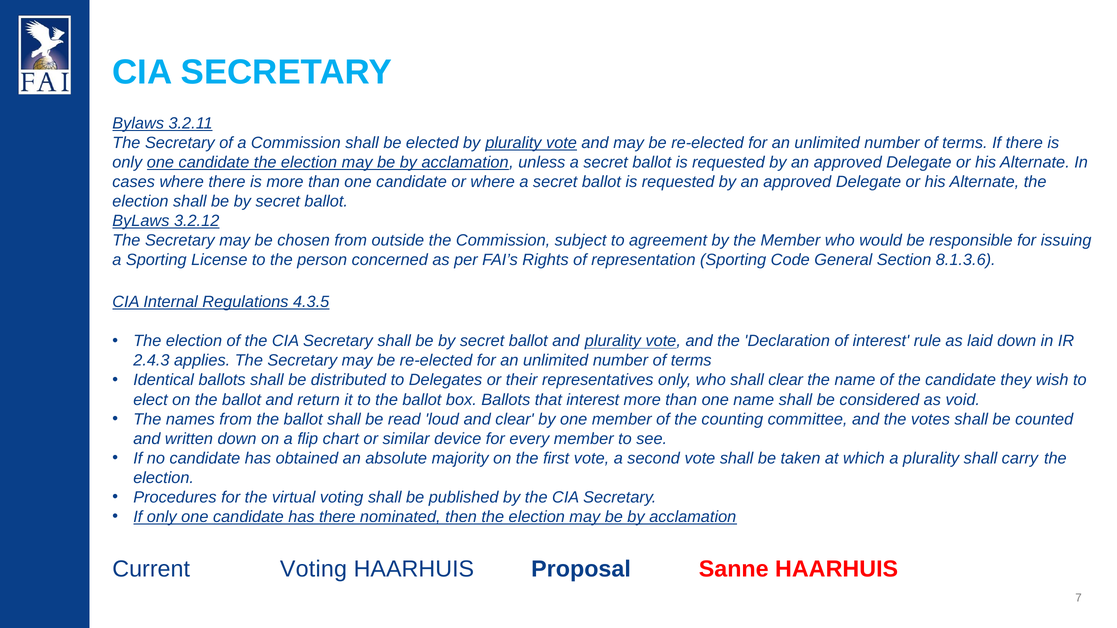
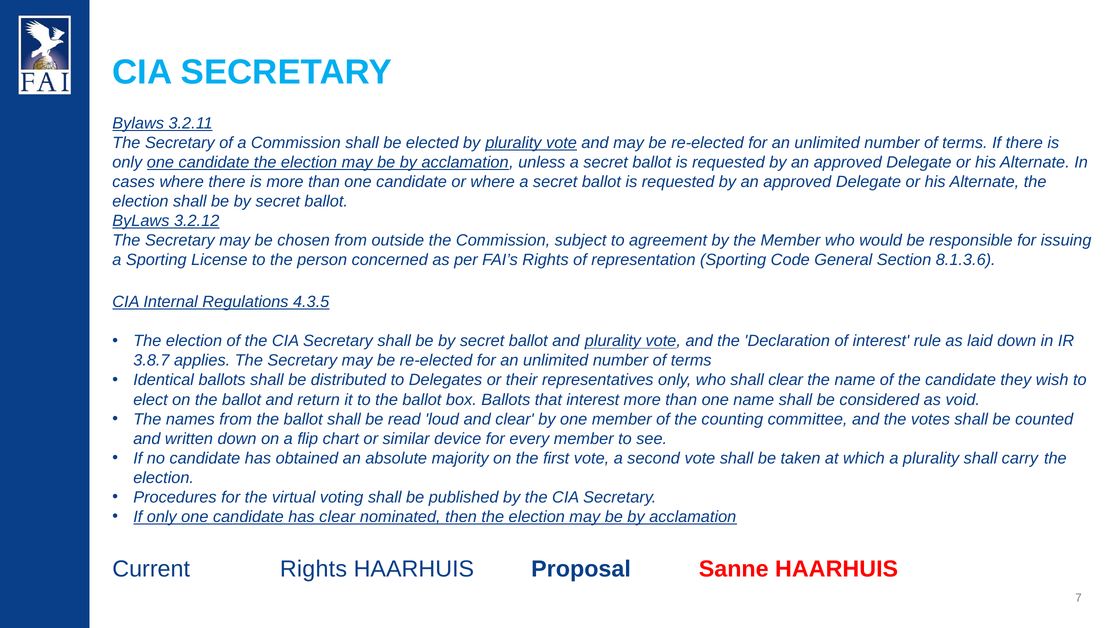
2.4.3: 2.4.3 -> 3.8.7
has there: there -> clear
Current Voting: Voting -> Rights
